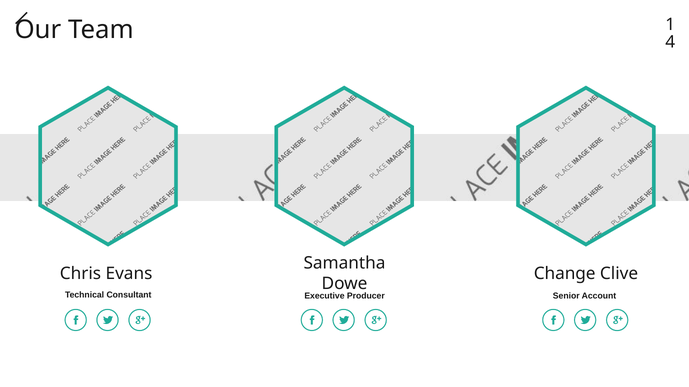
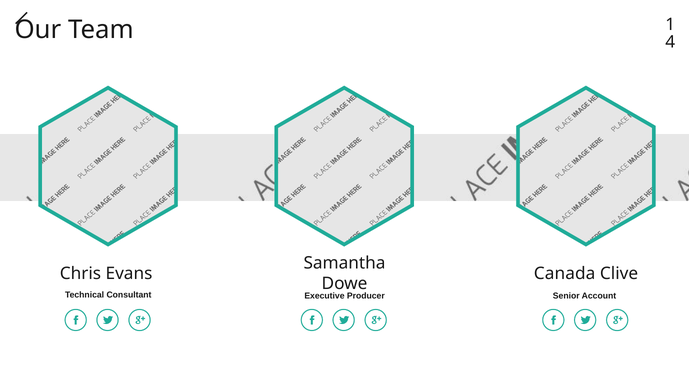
Change: Change -> Canada
